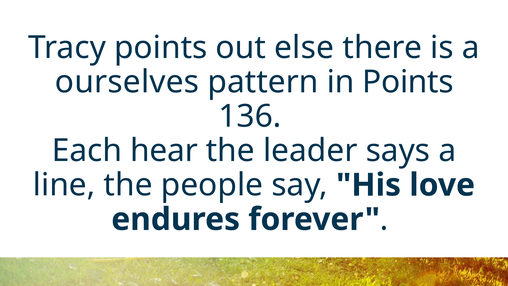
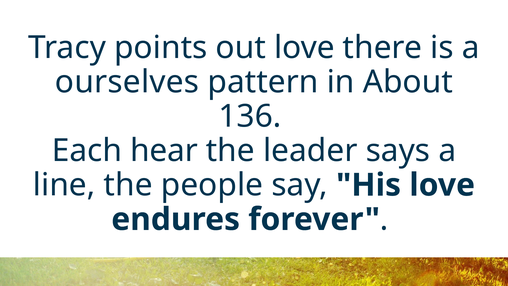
out else: else -> love
in Points: Points -> About
